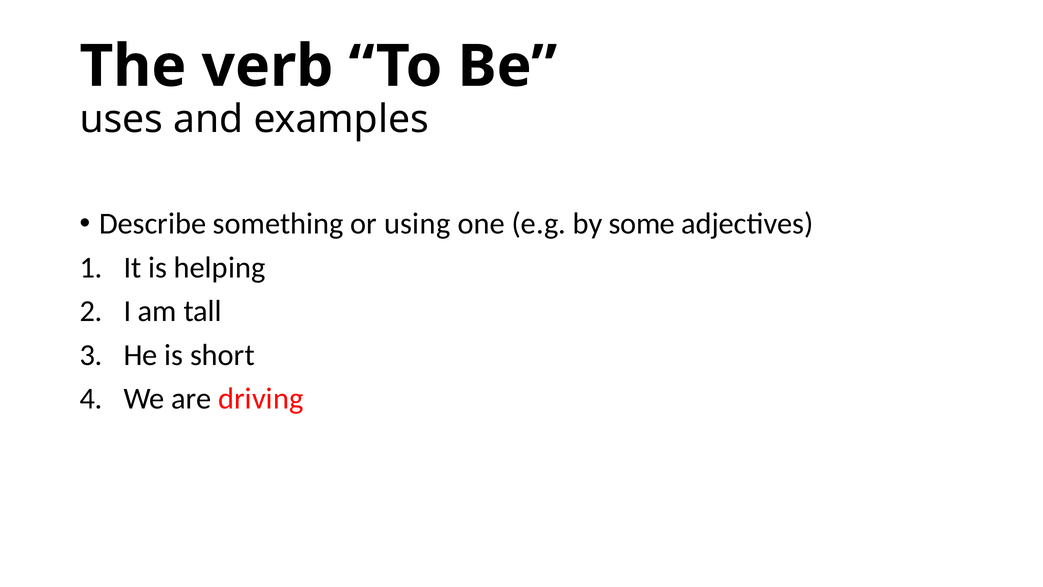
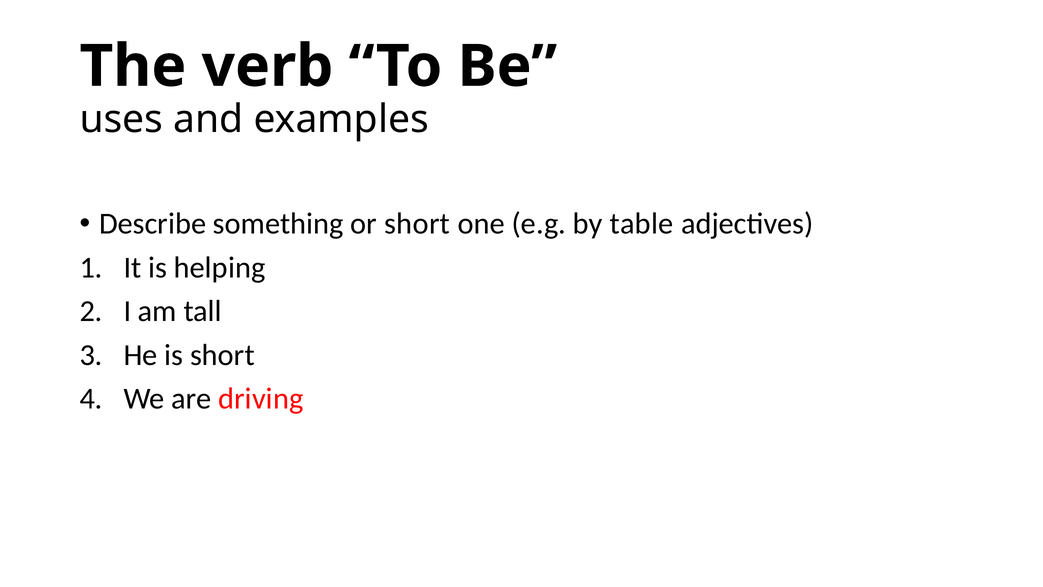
or using: using -> short
some: some -> table
